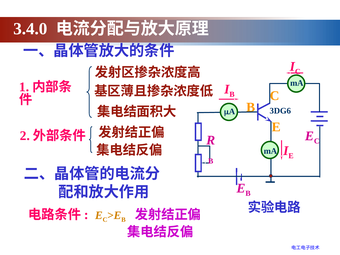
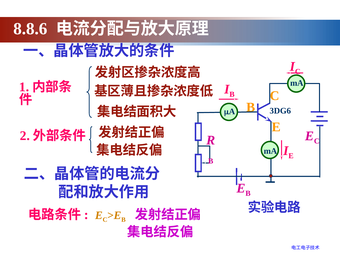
3.4.0: 3.4.0 -> 8.8.6
